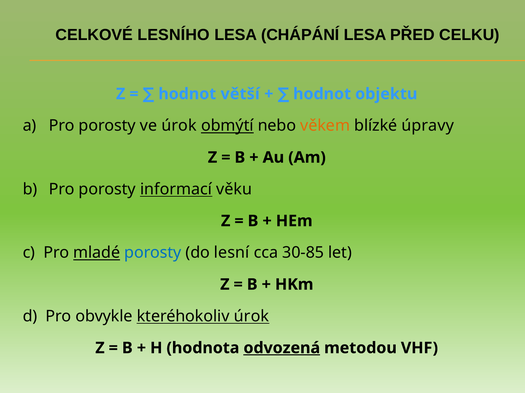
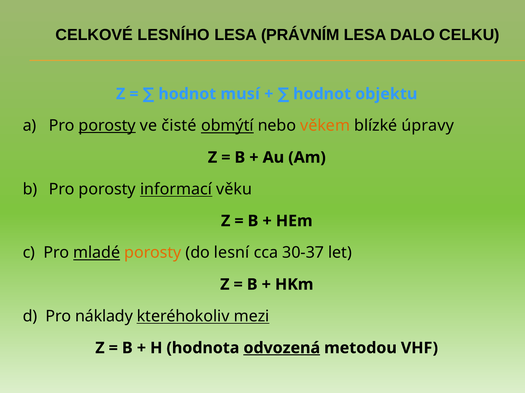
CHÁPÁNÍ: CHÁPÁNÍ -> PRÁVNÍM
PŘED: PŘED -> DALO
větší: větší -> musí
porosty at (107, 126) underline: none -> present
ve úrok: úrok -> čisté
porosty at (153, 253) colour: blue -> orange
30-85: 30-85 -> 30-37
obvykle: obvykle -> náklady
kteréhokoliv úrok: úrok -> mezi
